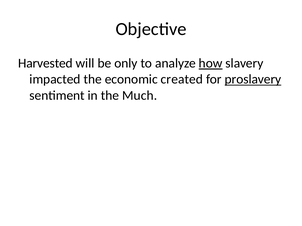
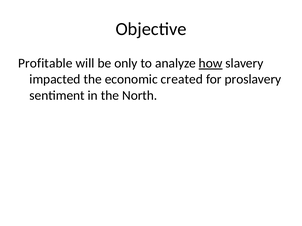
Harvested: Harvested -> Profitable
proslavery underline: present -> none
Much: Much -> North
